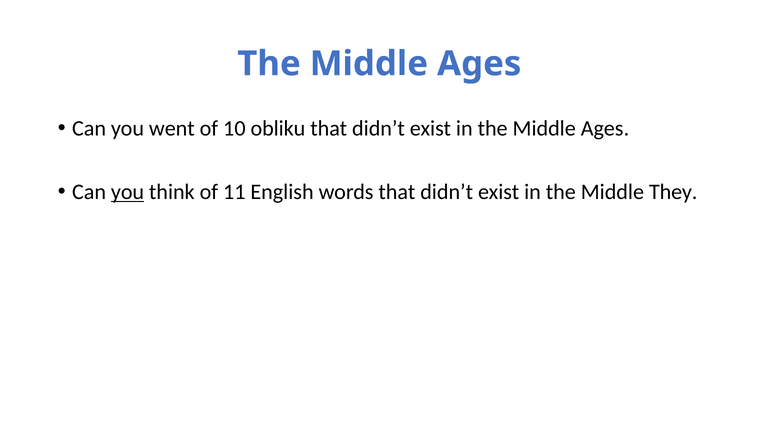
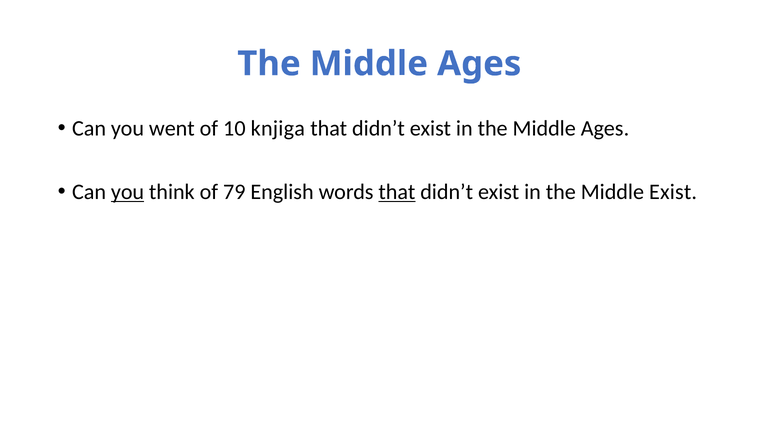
obliku: obliku -> knjiga
11: 11 -> 79
that at (397, 192) underline: none -> present
Middle They: They -> Exist
